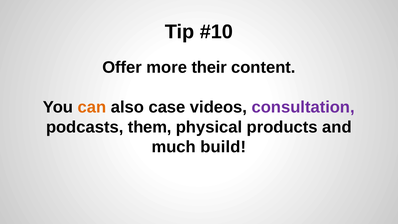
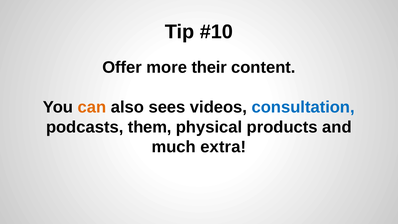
case: case -> sees
consultation colour: purple -> blue
build: build -> extra
